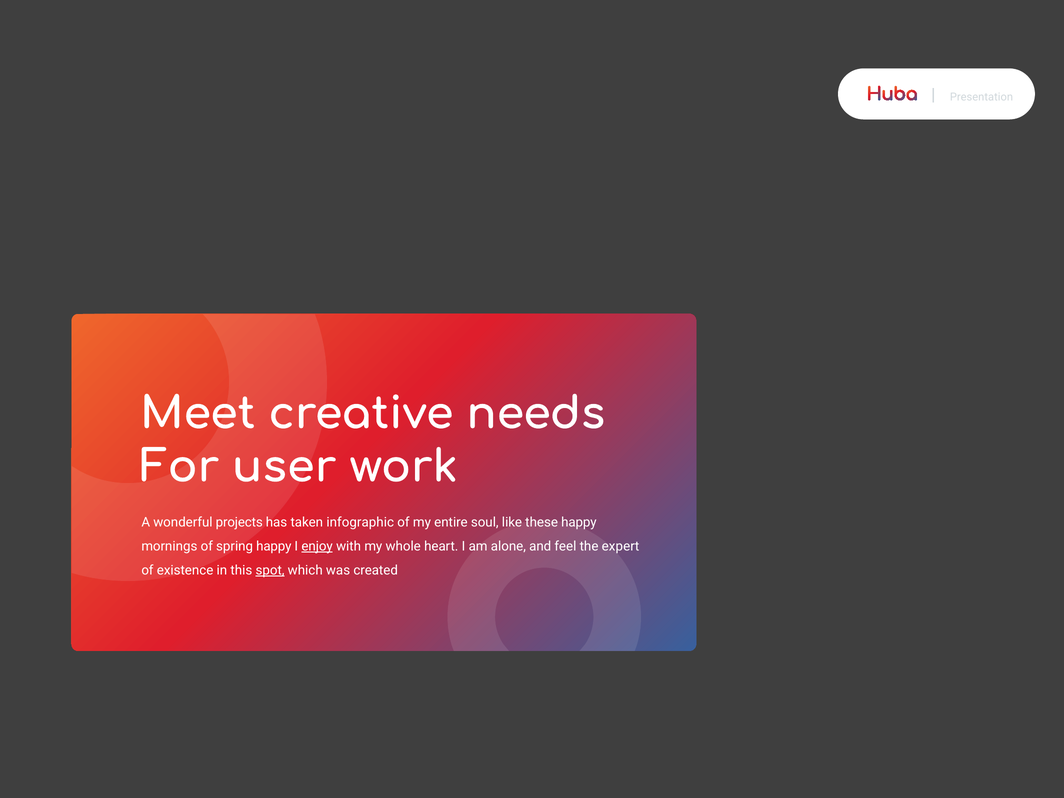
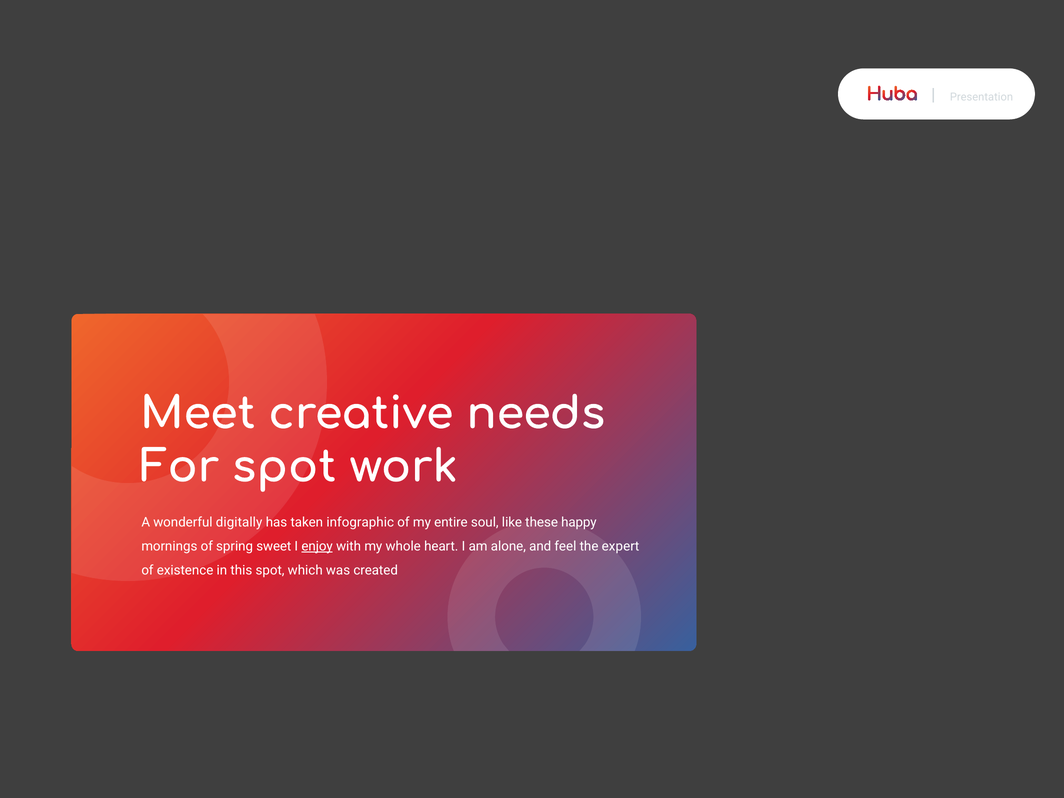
For user: user -> spot
projects: projects -> digitally
spring happy: happy -> sweet
spot at (270, 570) underline: present -> none
